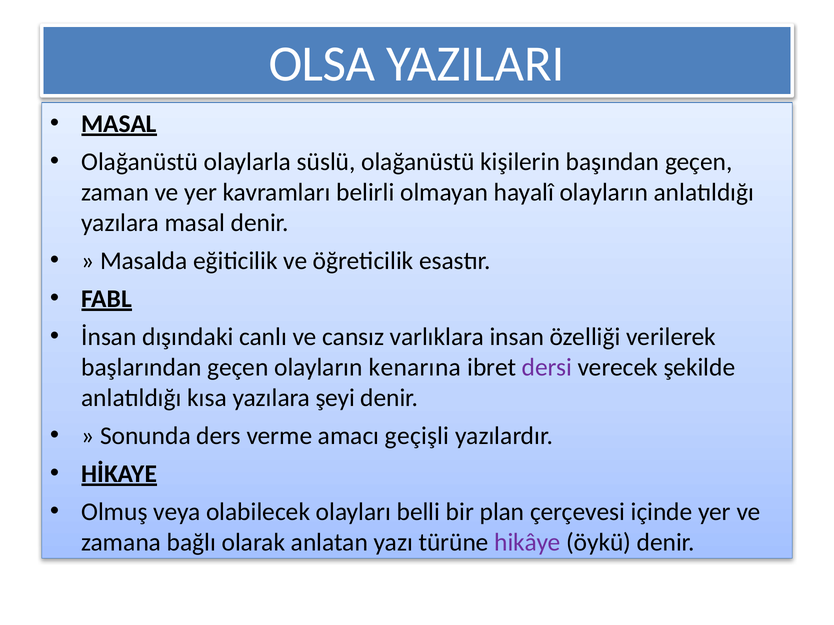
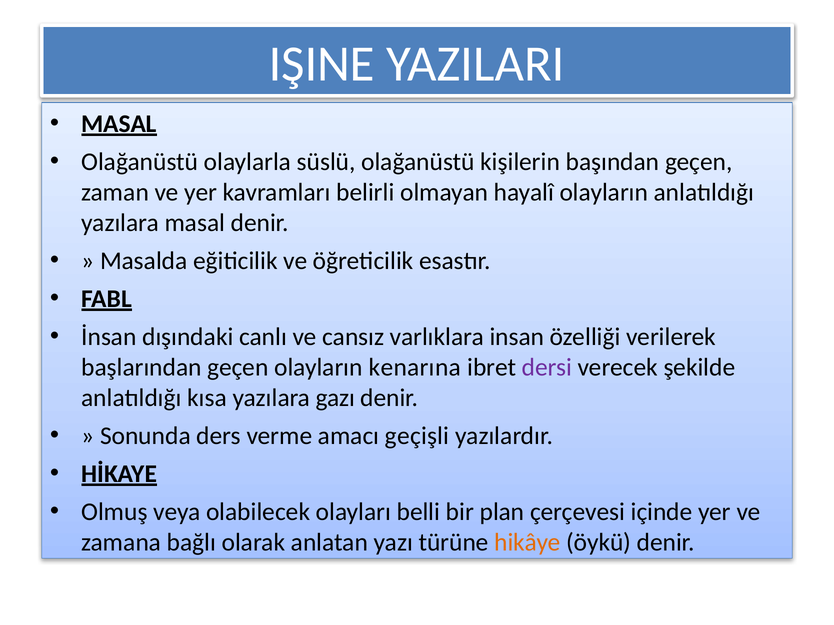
OLSA: OLSA -> IŞINE
şeyi: şeyi -> gazı
hikâye colour: purple -> orange
